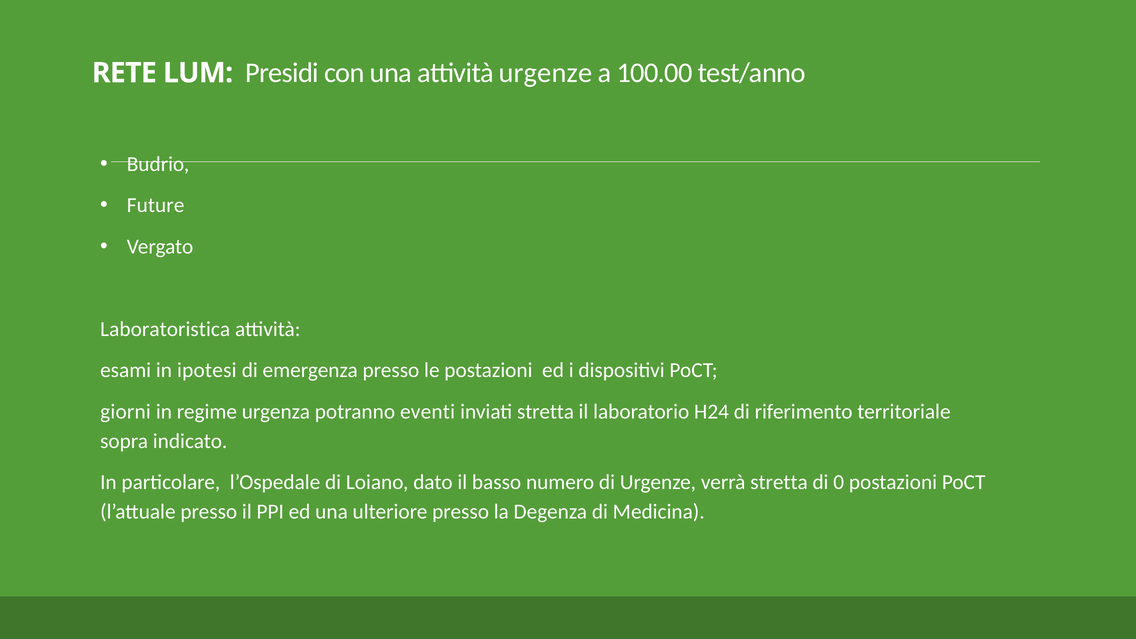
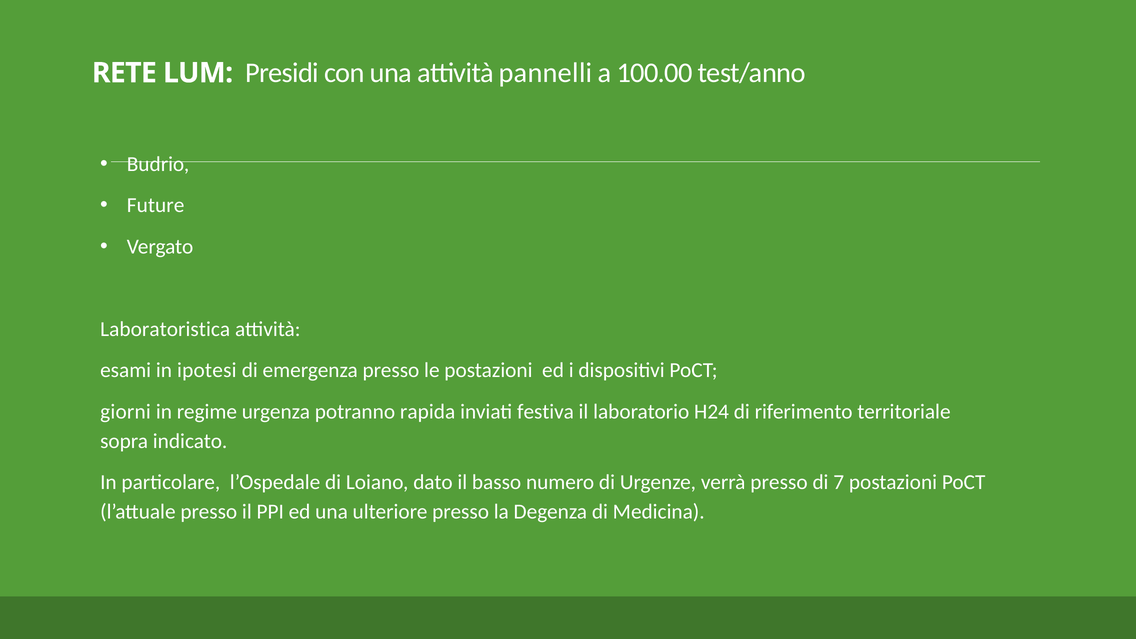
attività urgenze: urgenze -> pannelli
eventi: eventi -> rapida
inviati stretta: stretta -> festiva
verrà stretta: stretta -> presso
0: 0 -> 7
